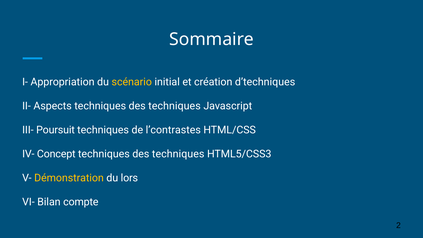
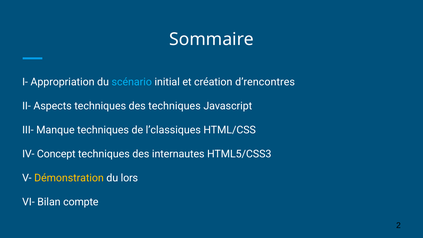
scénario colour: yellow -> light blue
d’techniques: d’techniques -> d’rencontres
Poursuit: Poursuit -> Manque
l’contrastes: l’contrastes -> l’classiques
techniques at (178, 154): techniques -> internautes
